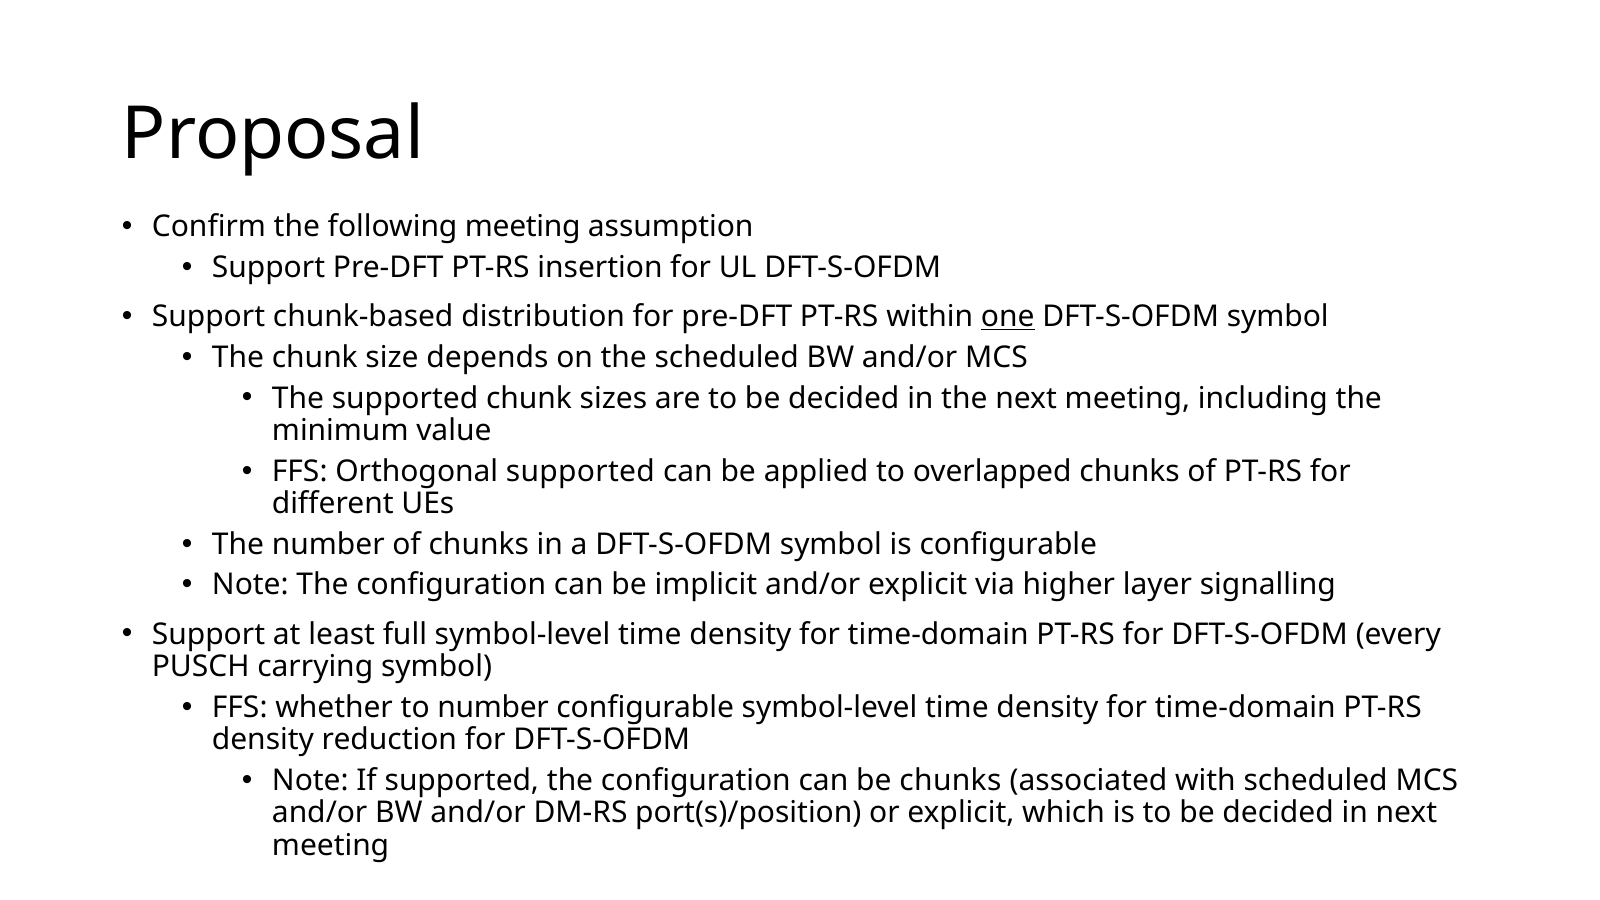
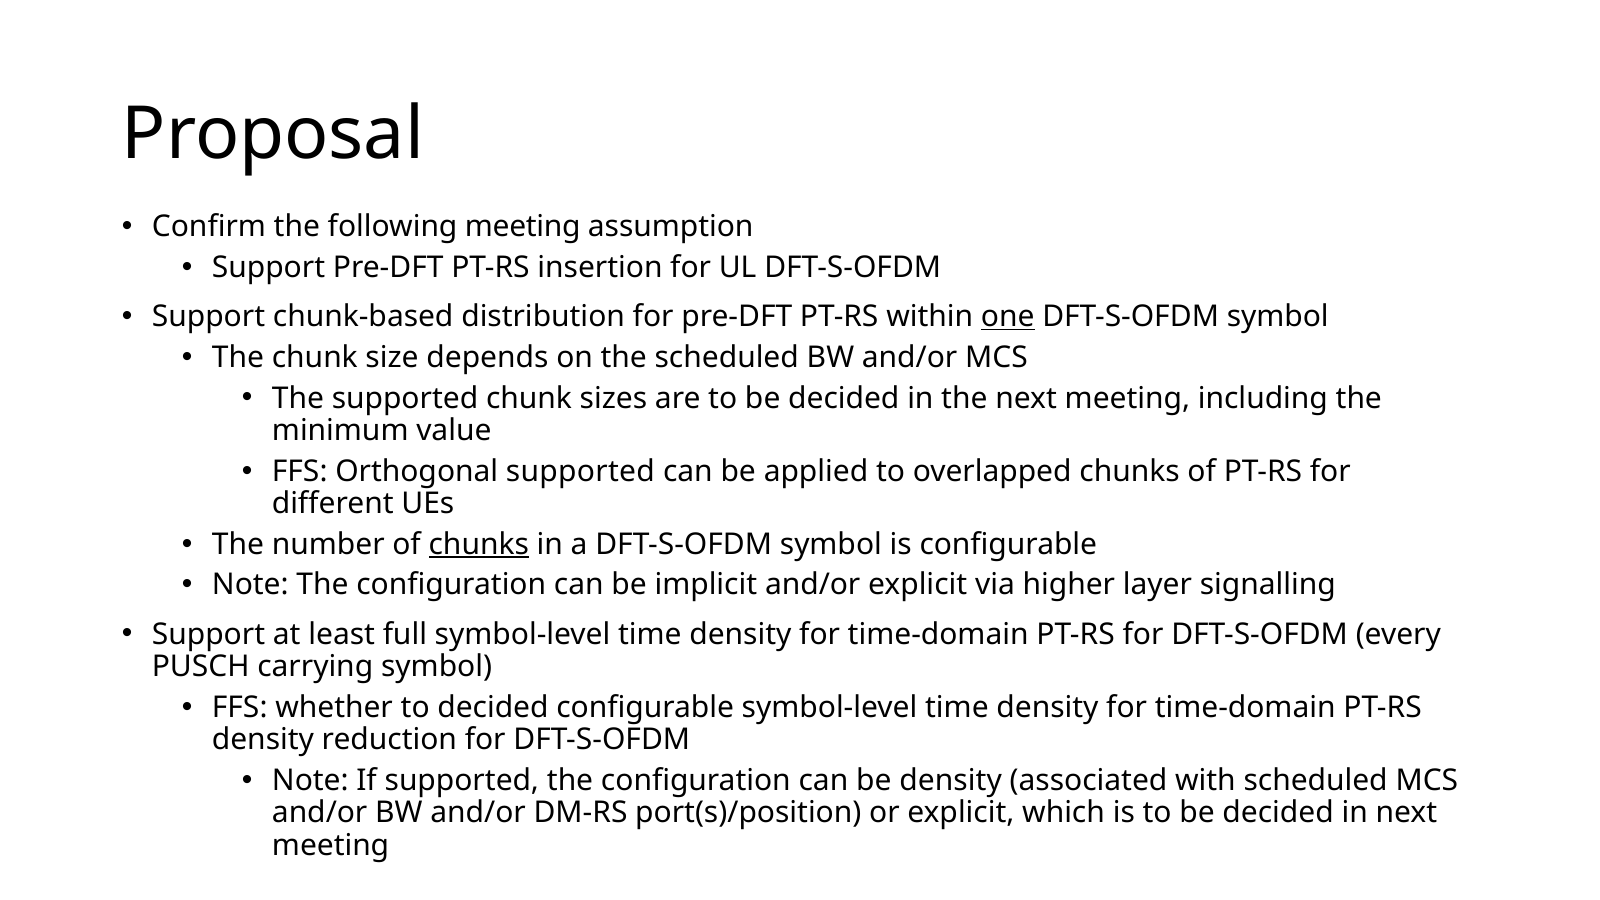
chunks at (479, 544) underline: none -> present
to number: number -> decided
be chunks: chunks -> density
